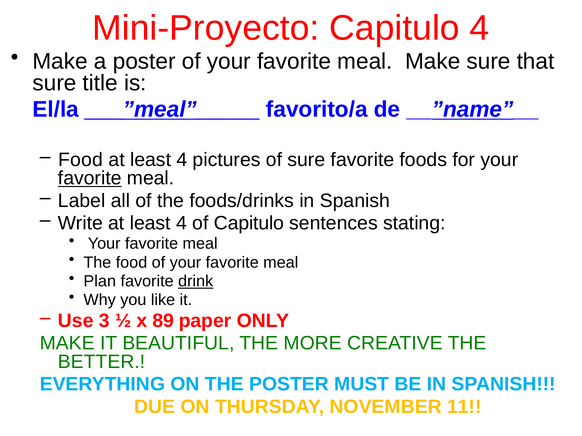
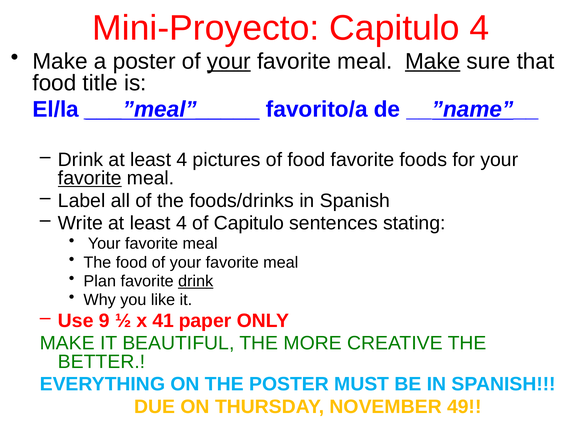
your at (229, 61) underline: none -> present
Make at (433, 61) underline: none -> present
sure at (54, 83): sure -> food
Food at (80, 160): Food -> Drink
of sure: sure -> food
3: 3 -> 9
89: 89 -> 41
11: 11 -> 49
